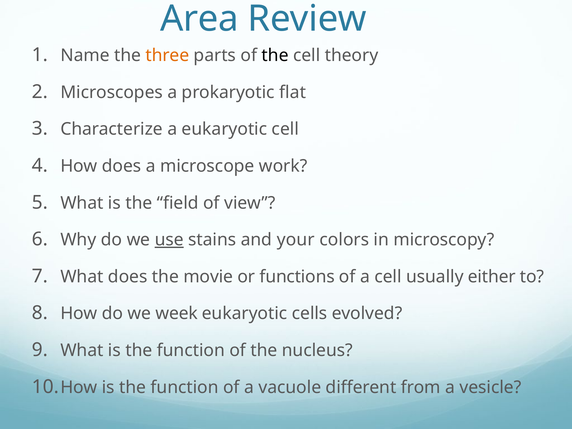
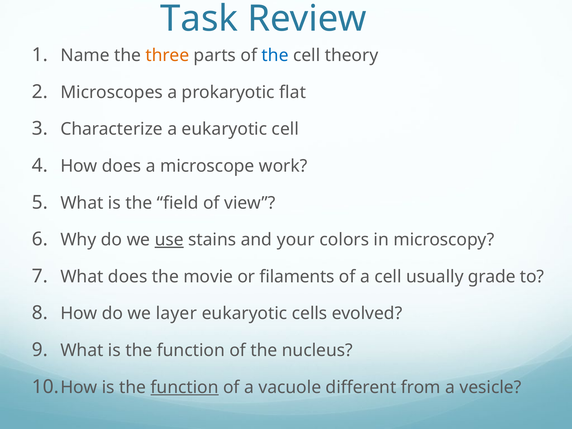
Area: Area -> Task
the at (275, 55) colour: black -> blue
functions: functions -> filaments
either: either -> grade
week: week -> layer
function at (185, 387) underline: none -> present
